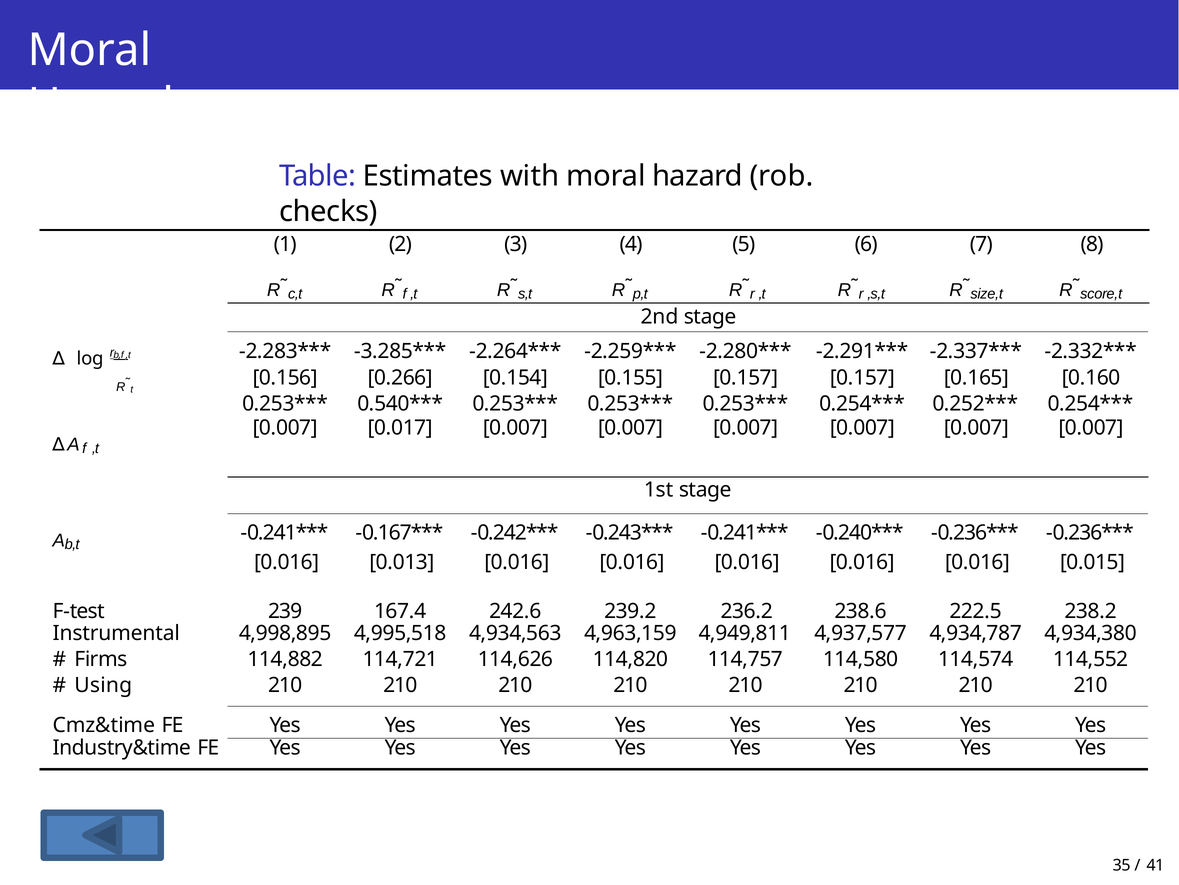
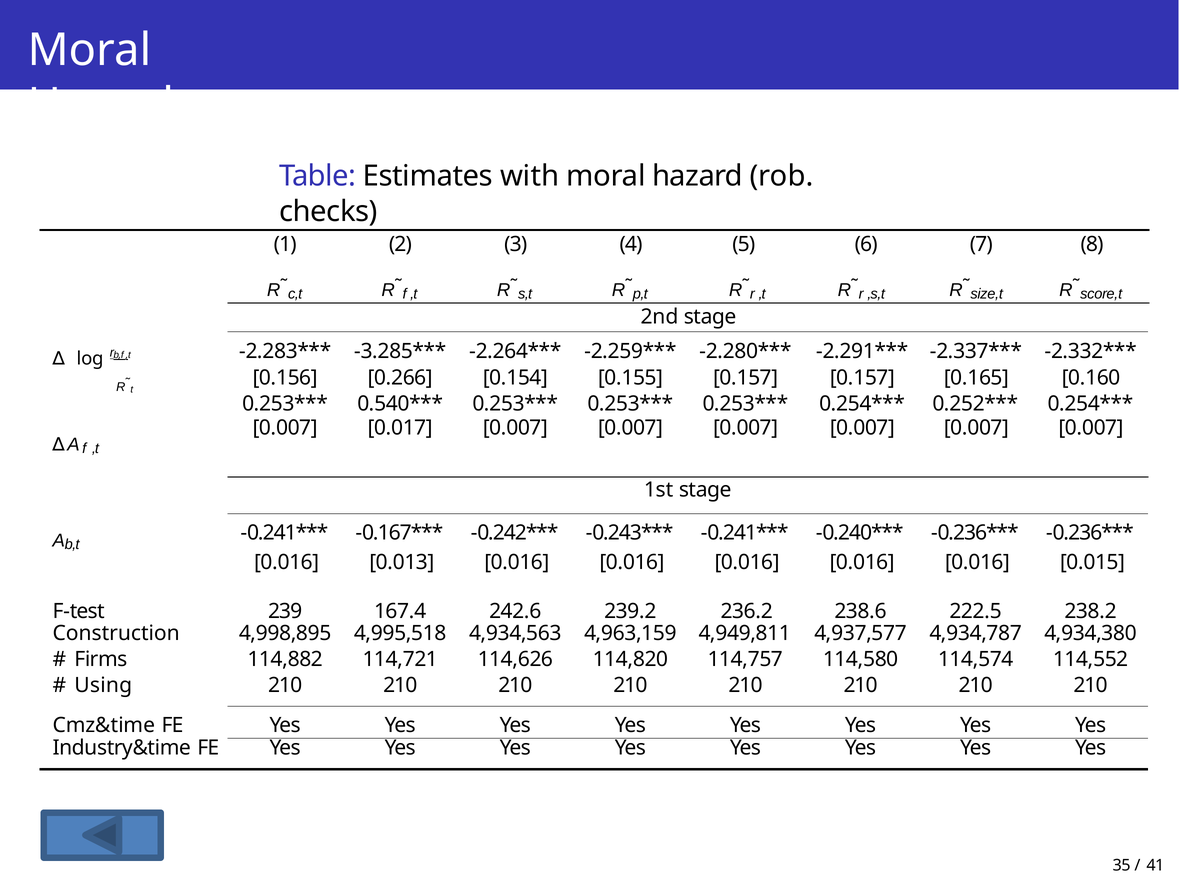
Instrumental: Instrumental -> Construction
